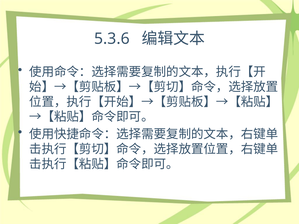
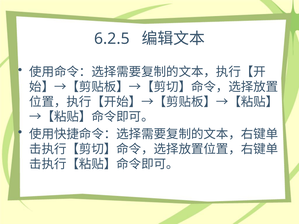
5.3.6: 5.3.6 -> 6.2.5
